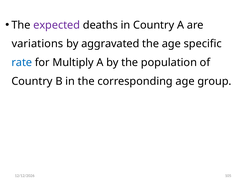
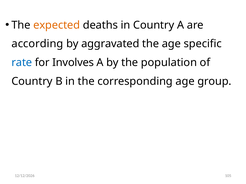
expected colour: purple -> orange
variations: variations -> according
Multiply: Multiply -> Involves
